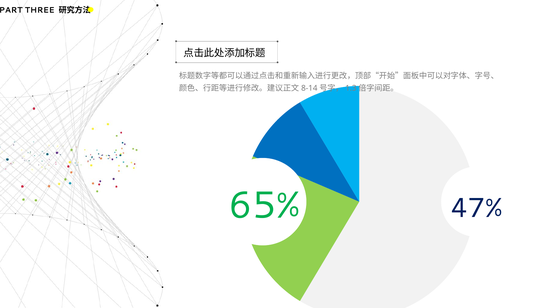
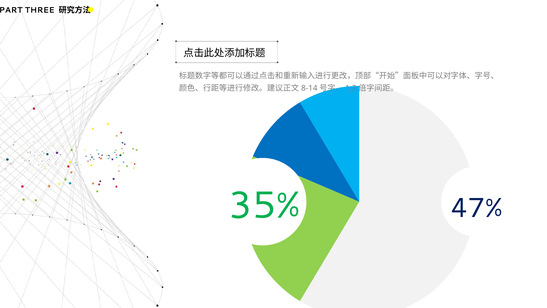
65%: 65% -> 35%
